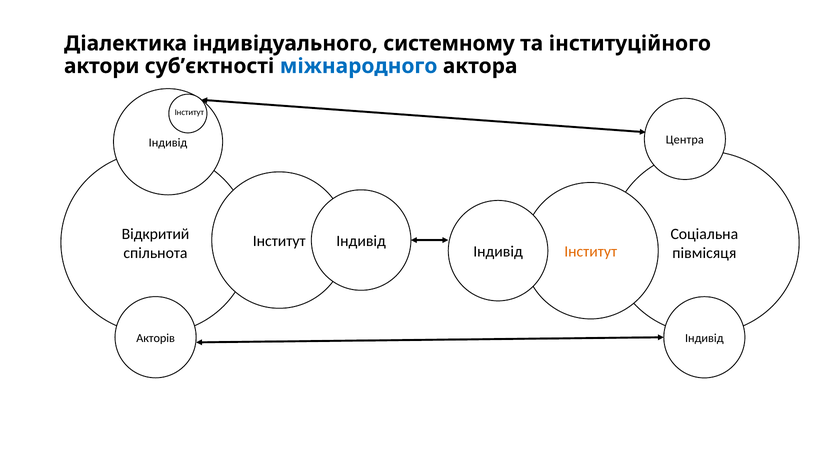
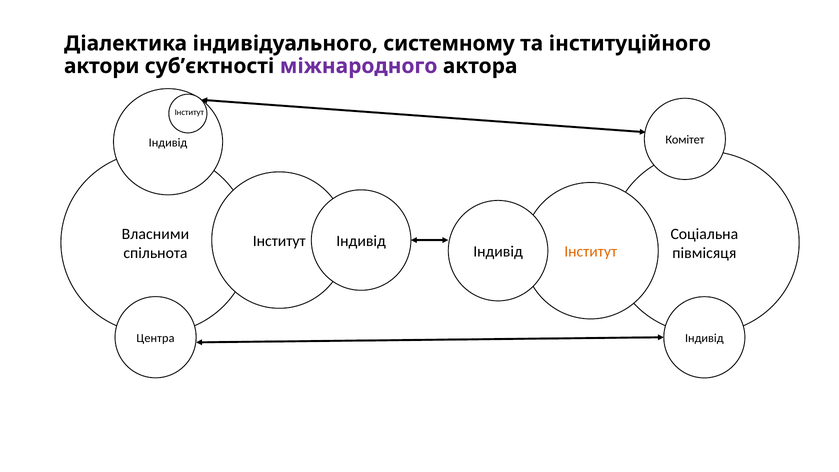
міжнародного colour: blue -> purple
Центра: Центра -> Комітет
Відкритий: Відкритий -> Власними
Акторів: Акторів -> Центра
